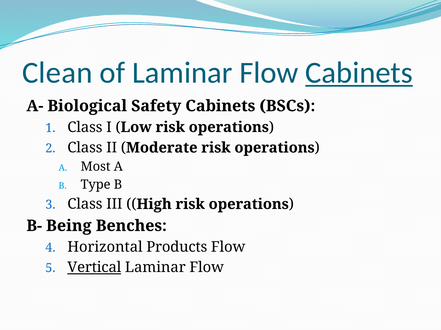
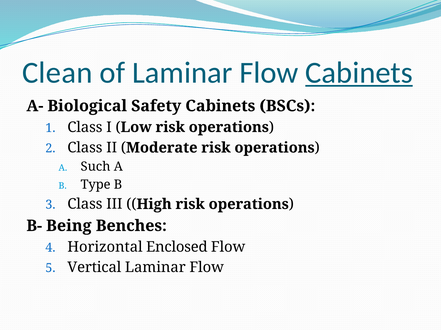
Most: Most -> Such
Products: Products -> Enclosed
Vertical underline: present -> none
